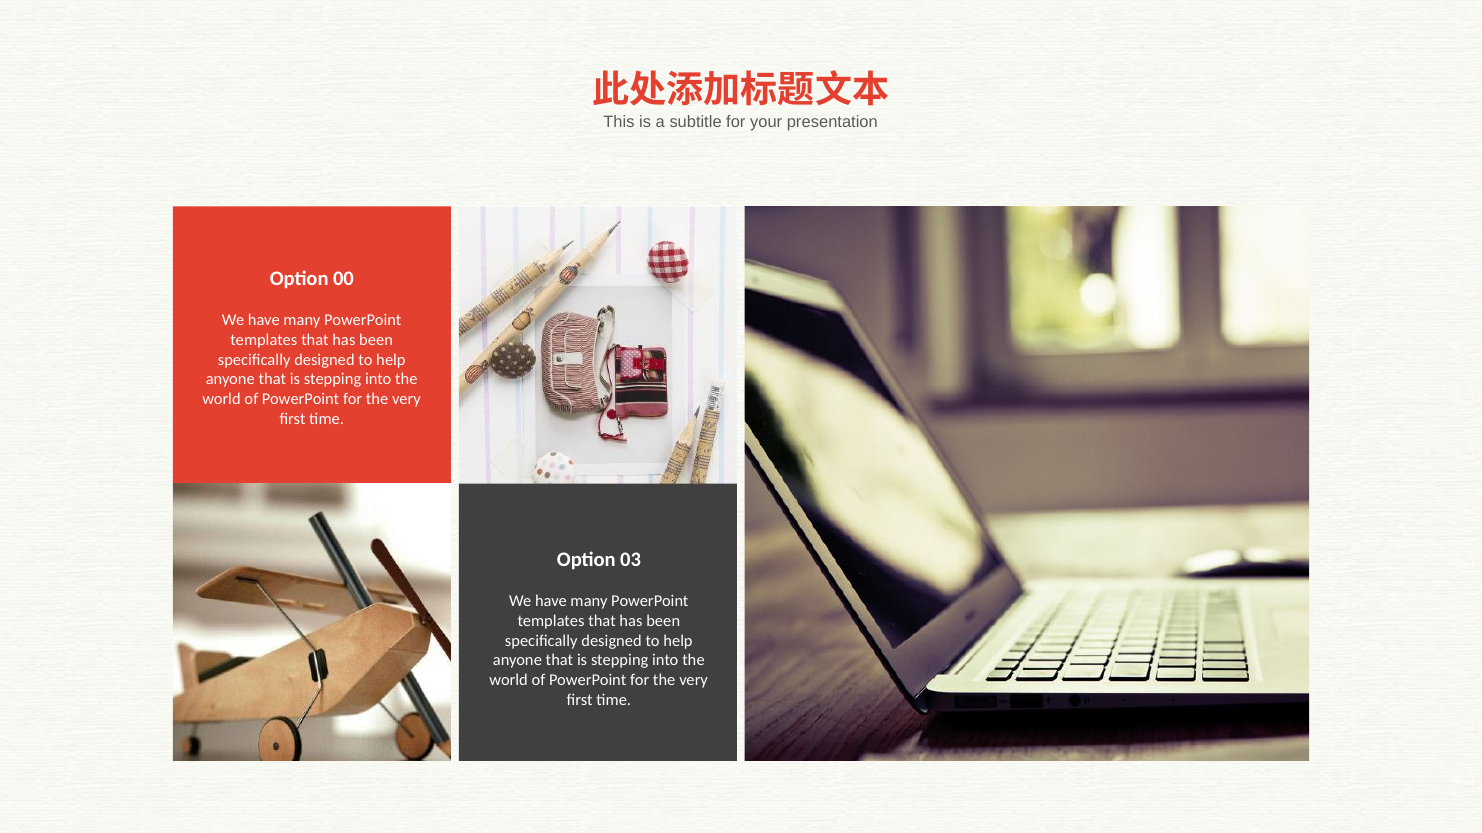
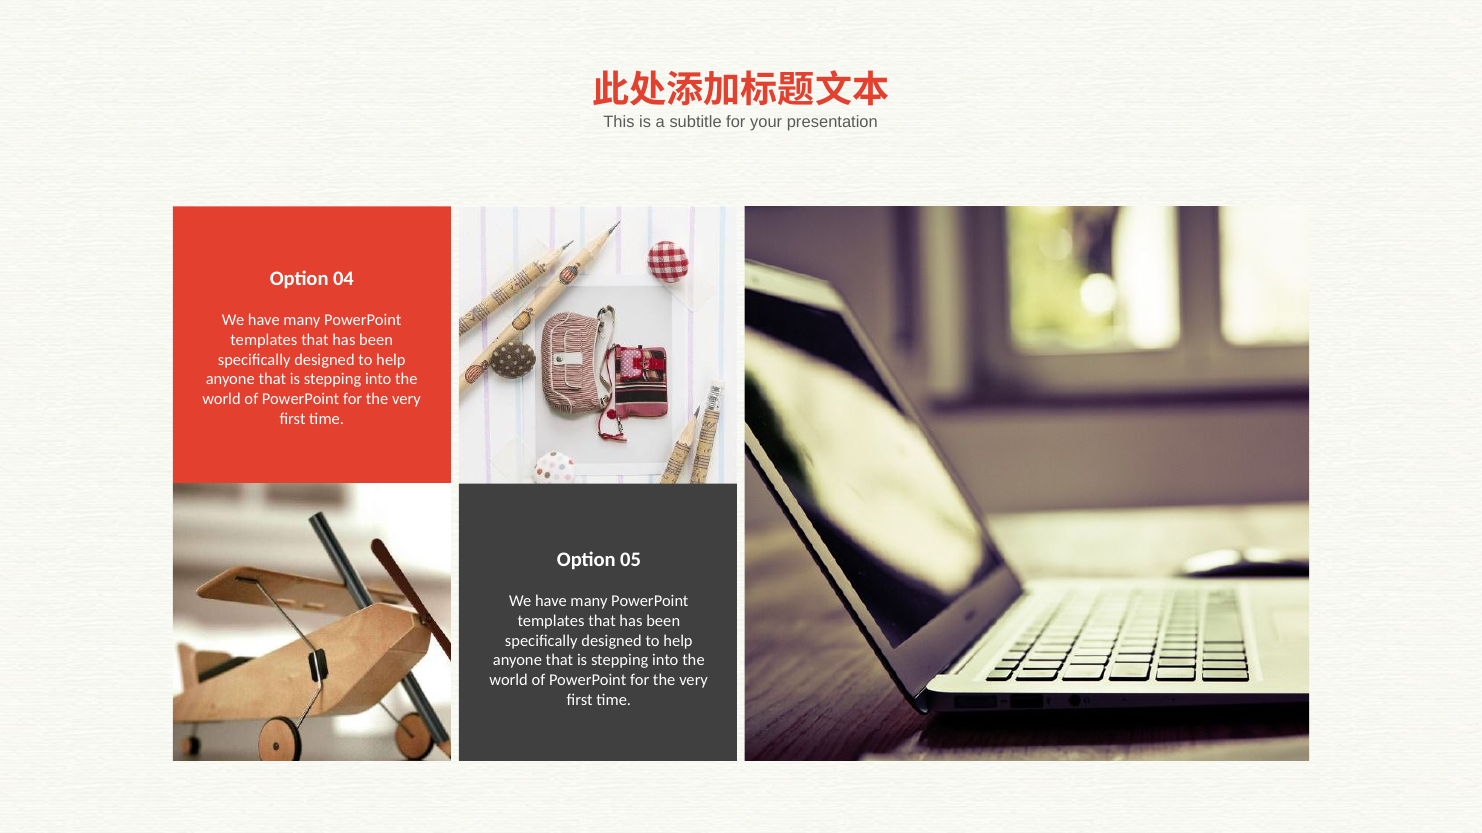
00: 00 -> 04
03: 03 -> 05
